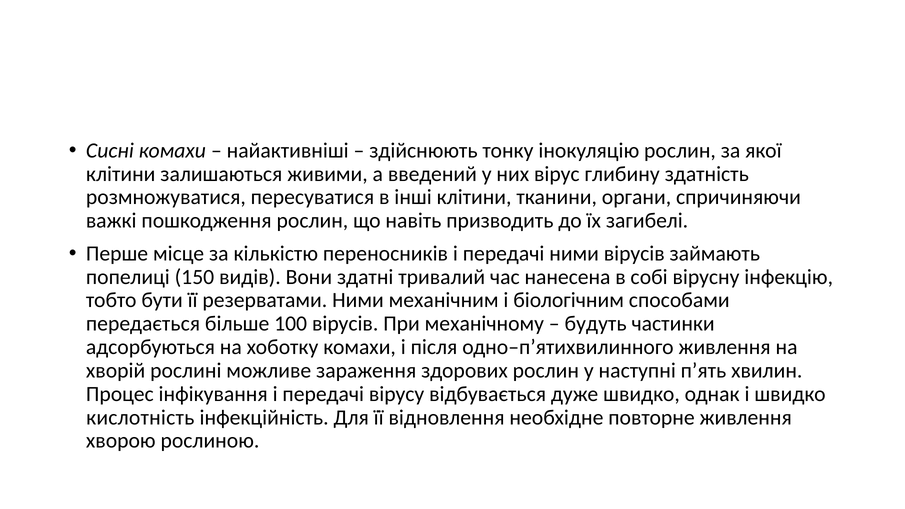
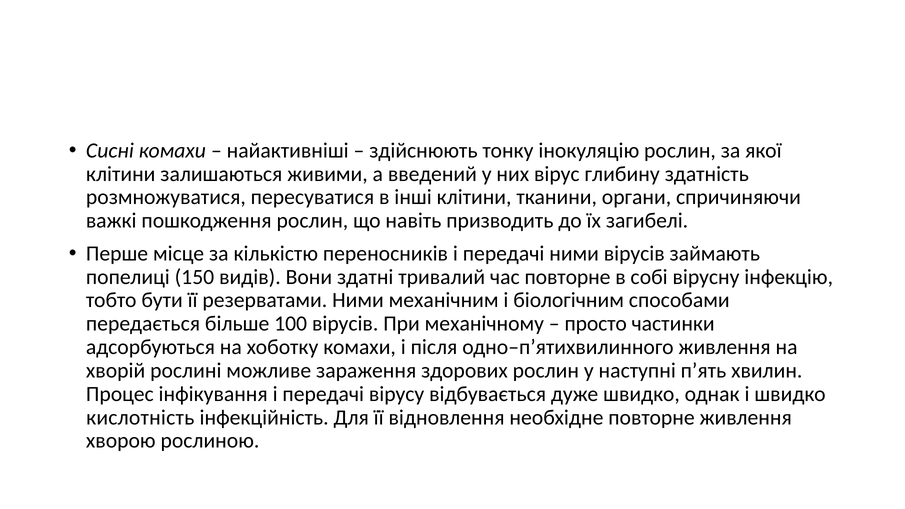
час нанесена: нанесена -> повторне
будуть: будуть -> просто
